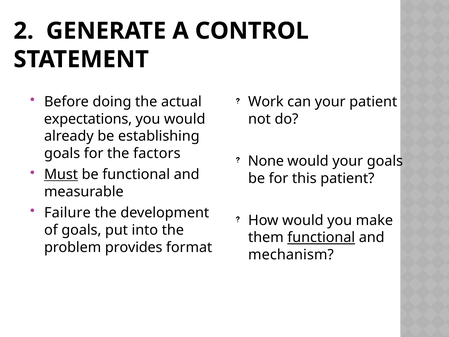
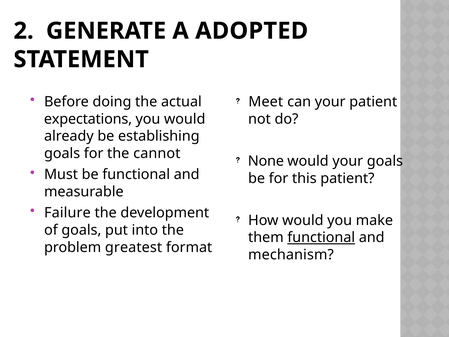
CONTROL: CONTROL -> ADOPTED
Work: Work -> Meet
factors: factors -> cannot
Must underline: present -> none
provides: provides -> greatest
